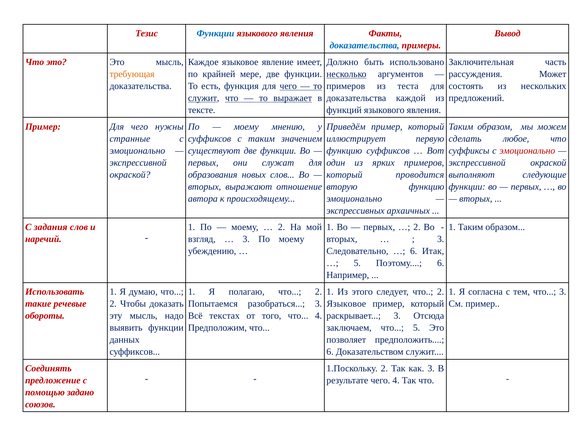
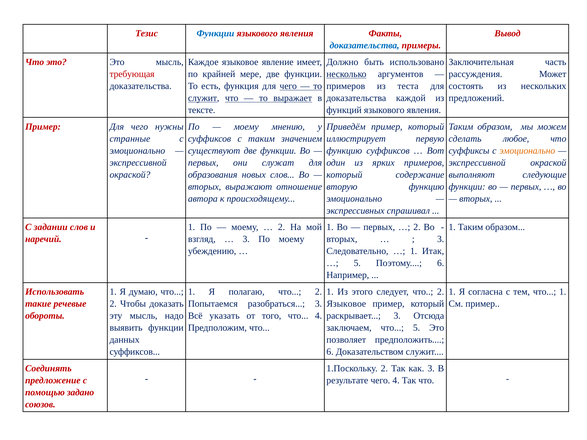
требующая colour: orange -> red
эмоционально at (527, 151) colour: red -> orange
проводится: проводится -> содержание
архаичных: архаичных -> спрашивал
задания: задания -> задании
6 at (414, 251): 6 -> 1
тем что 3: 3 -> 1
текстах: текстах -> указать
